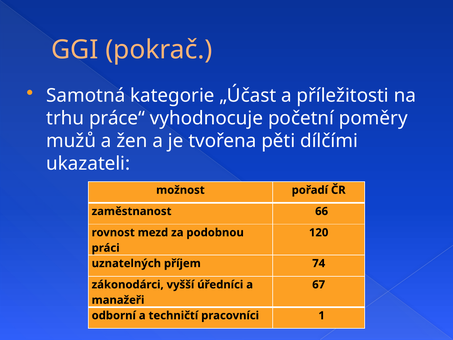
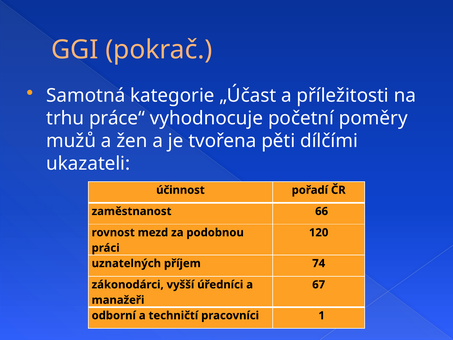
možnost: možnost -> účinnost
